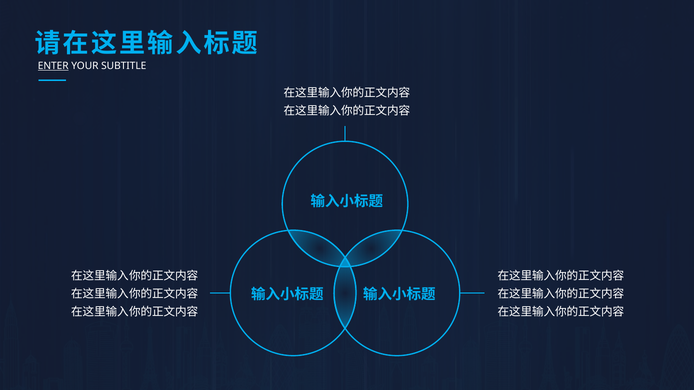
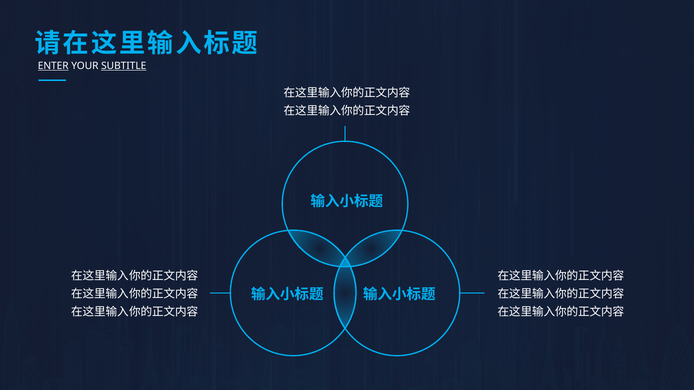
SUBTITLE underline: none -> present
